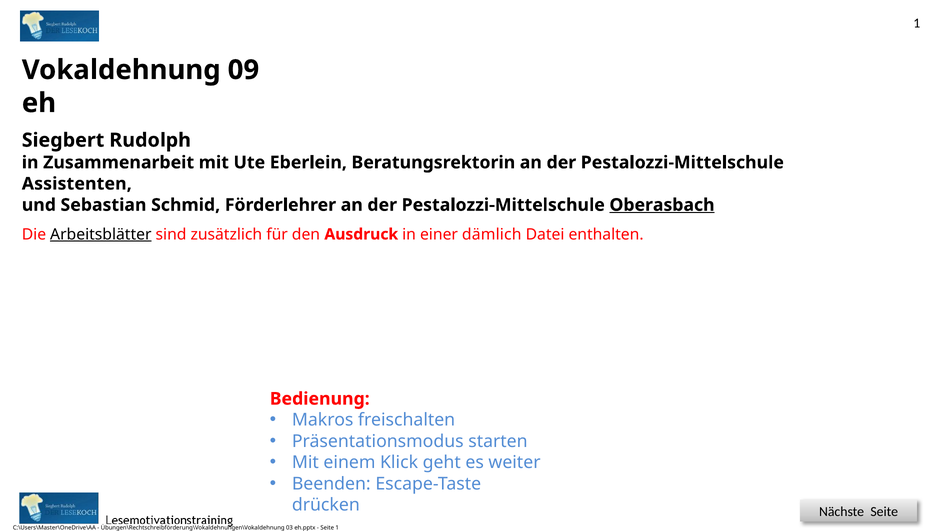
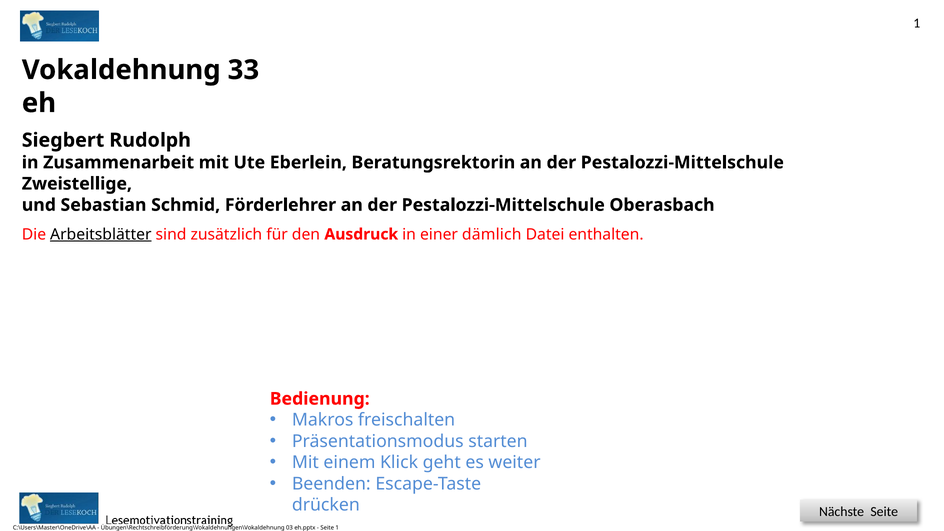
09: 09 -> 33
Assistenten: Assistenten -> Zweistellige
Oberasbach underline: present -> none
